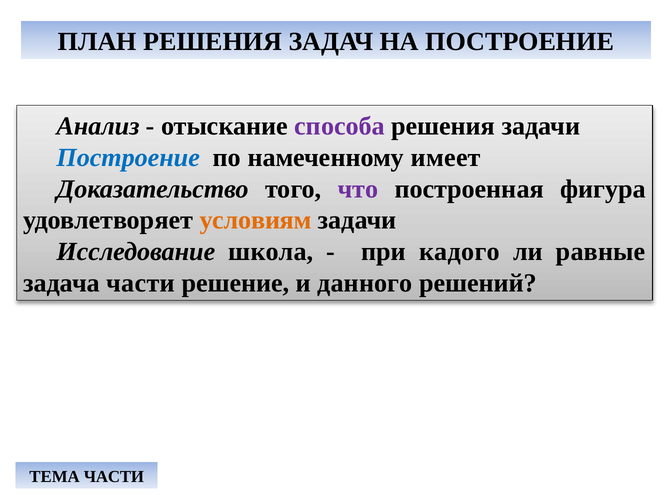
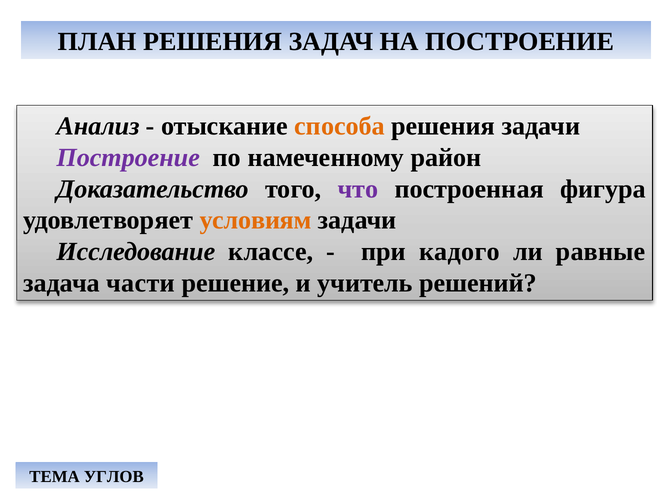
способа colour: purple -> orange
Построение at (128, 158) colour: blue -> purple
имеет: имеет -> район
школа: школа -> классе
данного: данного -> учитель
ТЕМА ЧАСТИ: ЧАСТИ -> УГЛОВ
